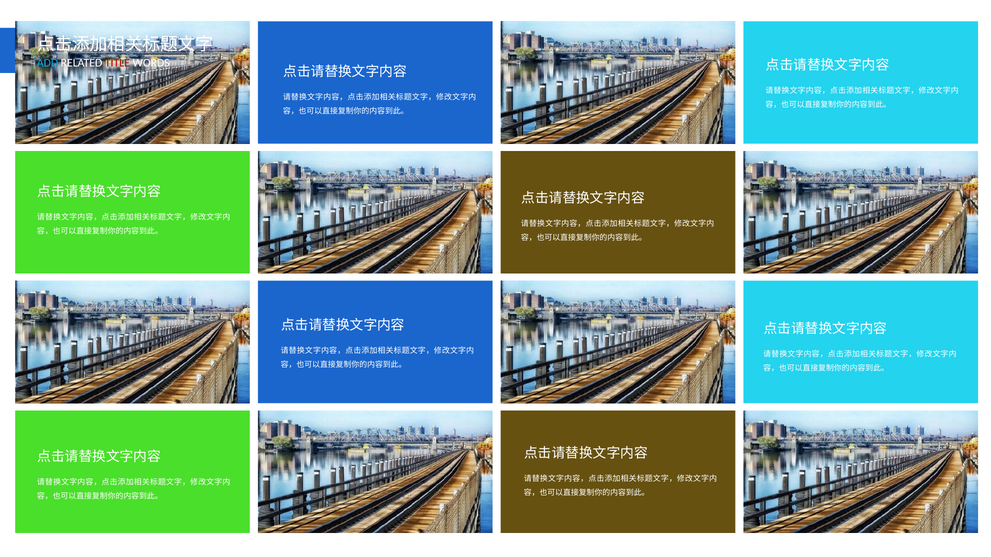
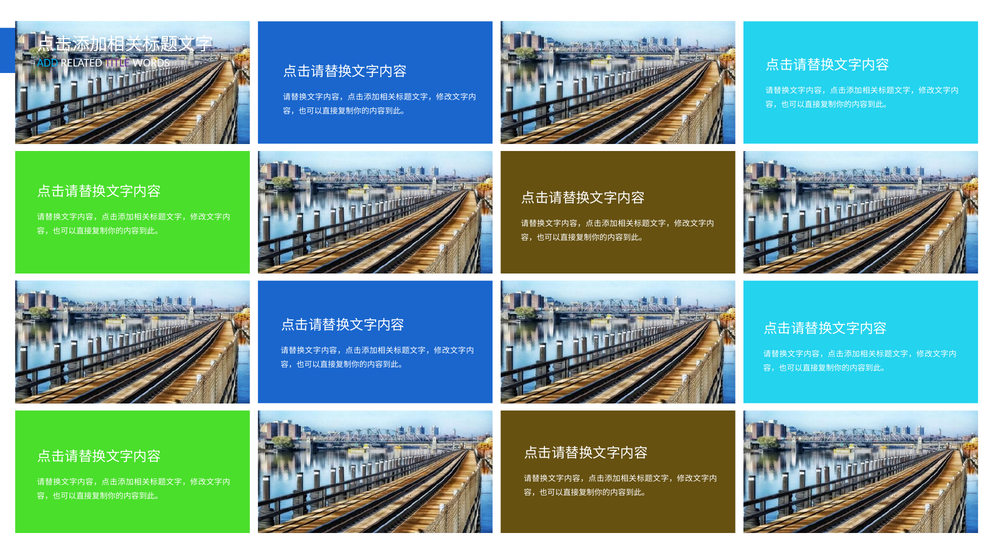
TITLE colour: red -> purple
